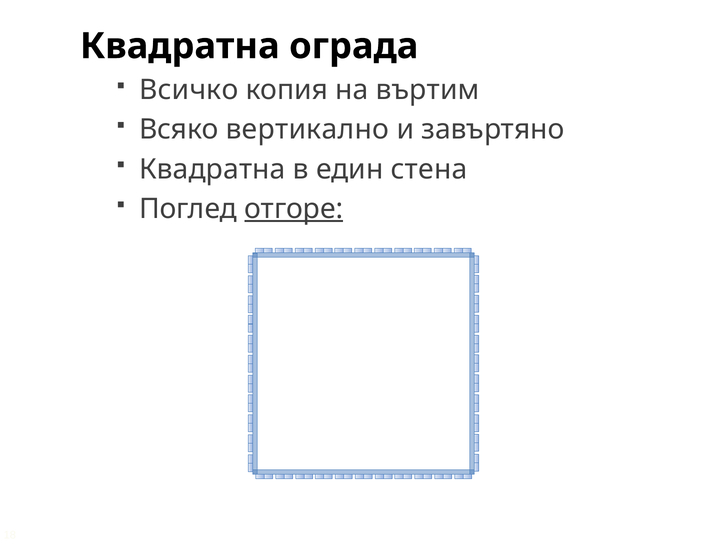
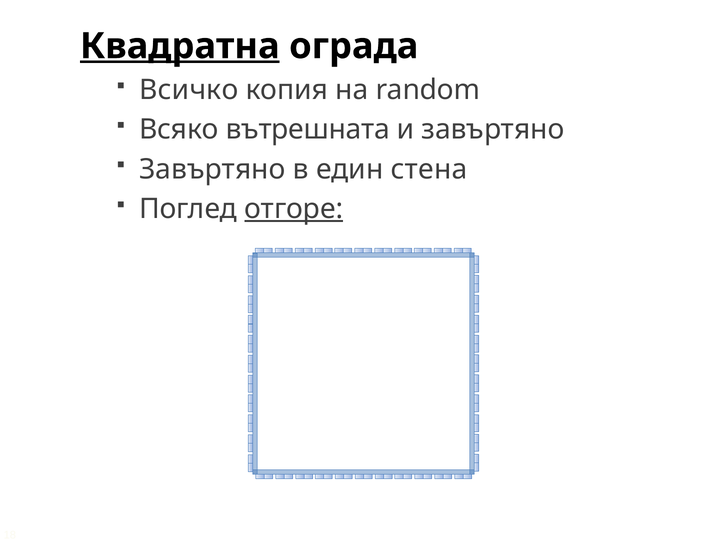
Квадратна at (180, 46) underline: none -> present
въртим: въртим -> random
вертикално: вертикално -> вътрешната
Квадратна at (212, 169): Квадратна -> Завъртяно
